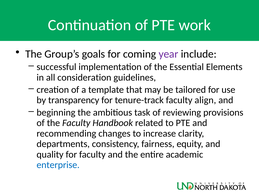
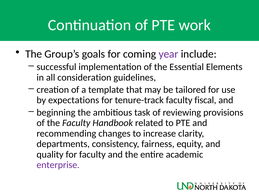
transparency: transparency -> expectations
align: align -> fiscal
enterprise colour: blue -> purple
